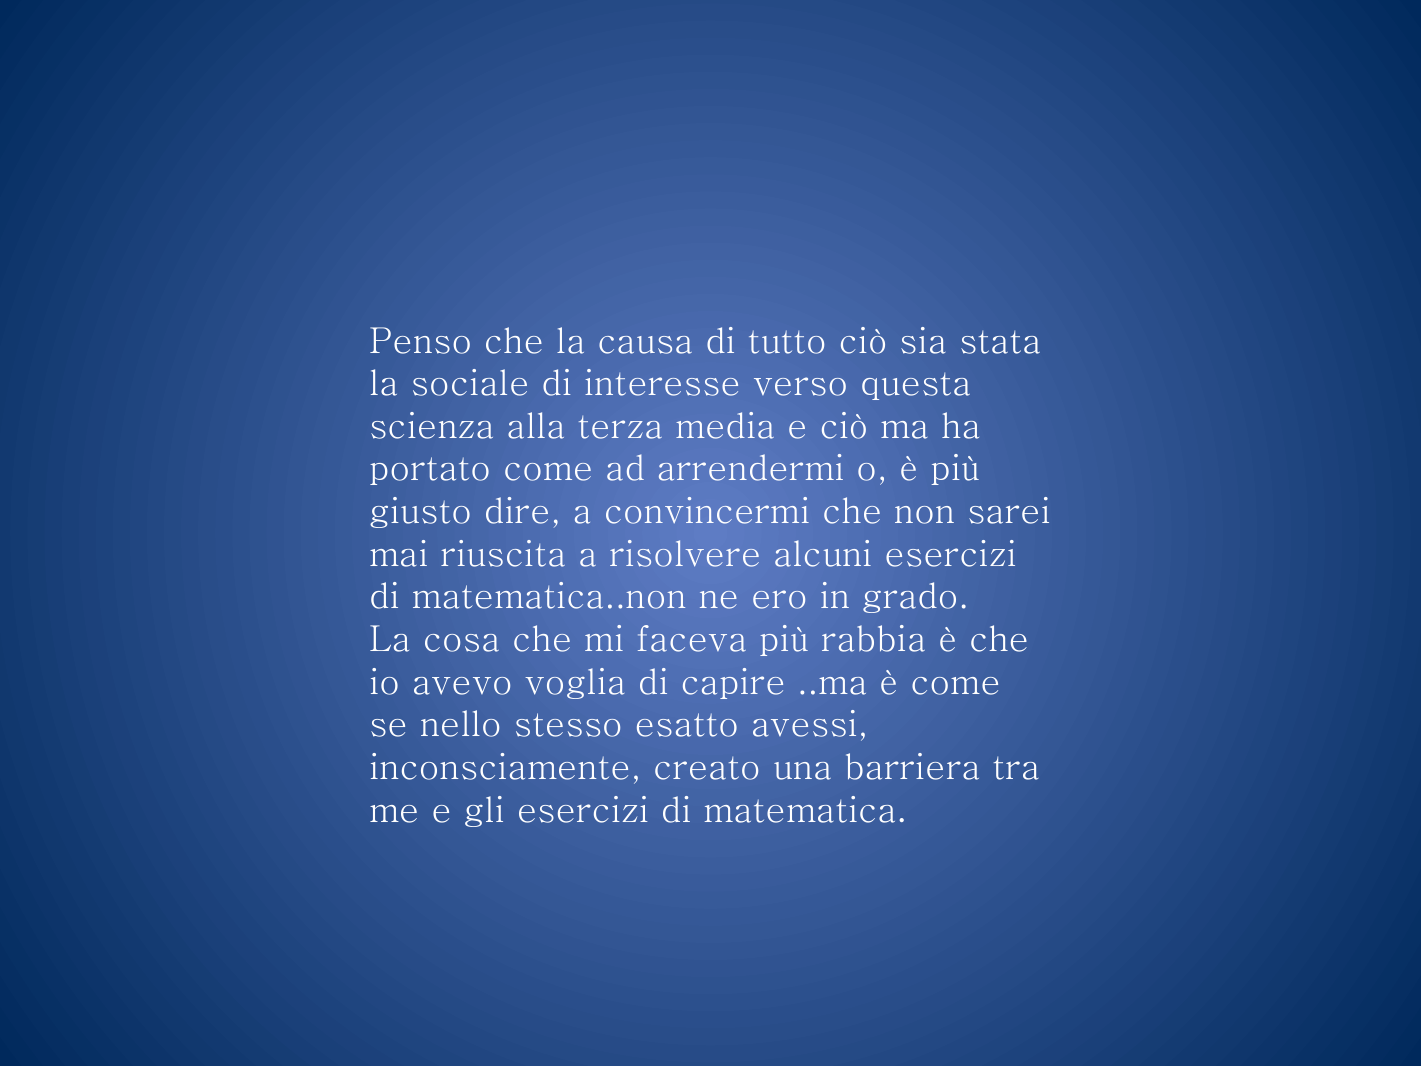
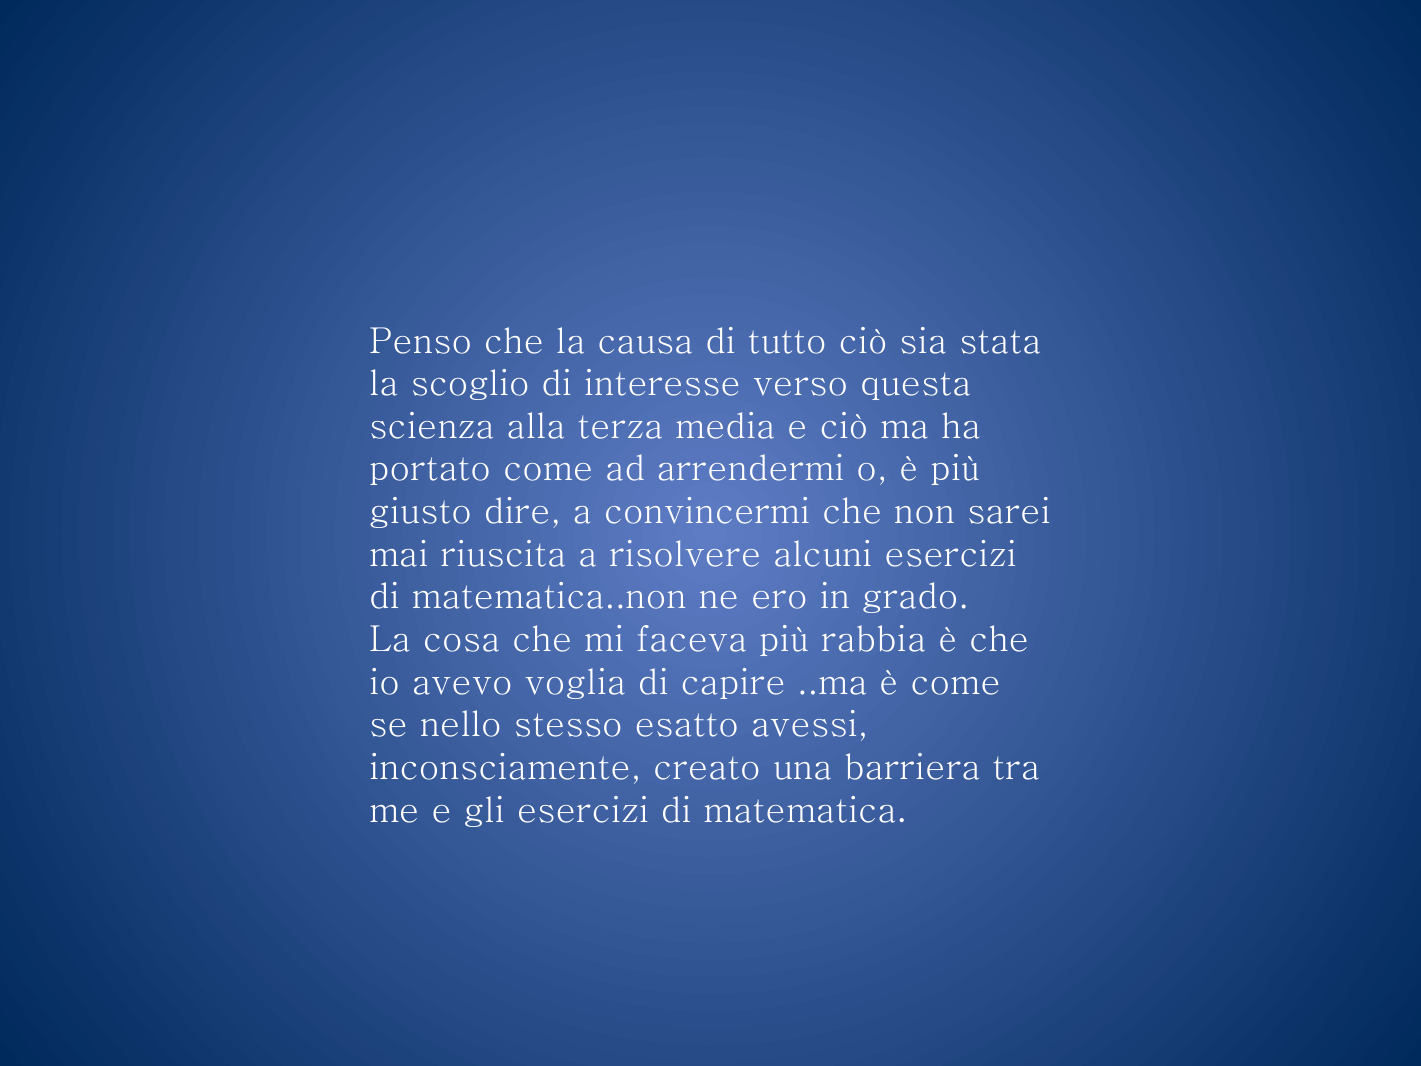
sociale: sociale -> scoglio
